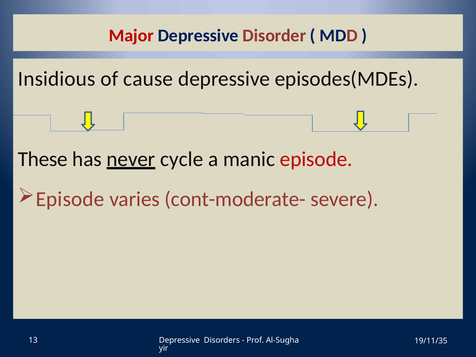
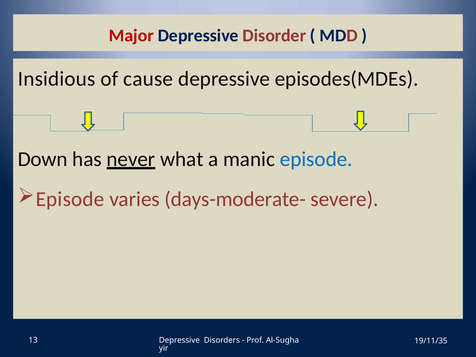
These: These -> Down
cycle: cycle -> what
episode at (316, 159) colour: red -> blue
cont-moderate-: cont-moderate- -> days-moderate-
